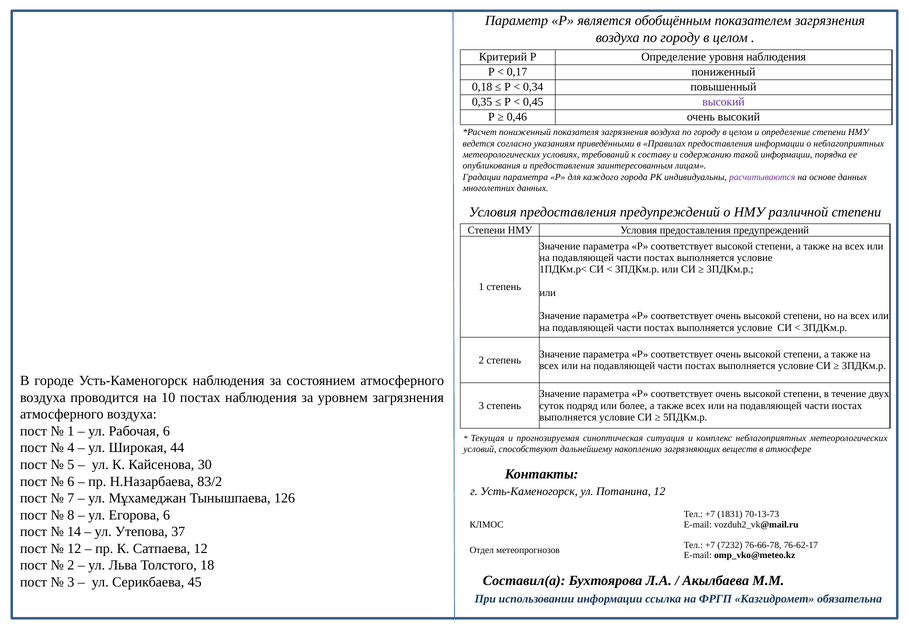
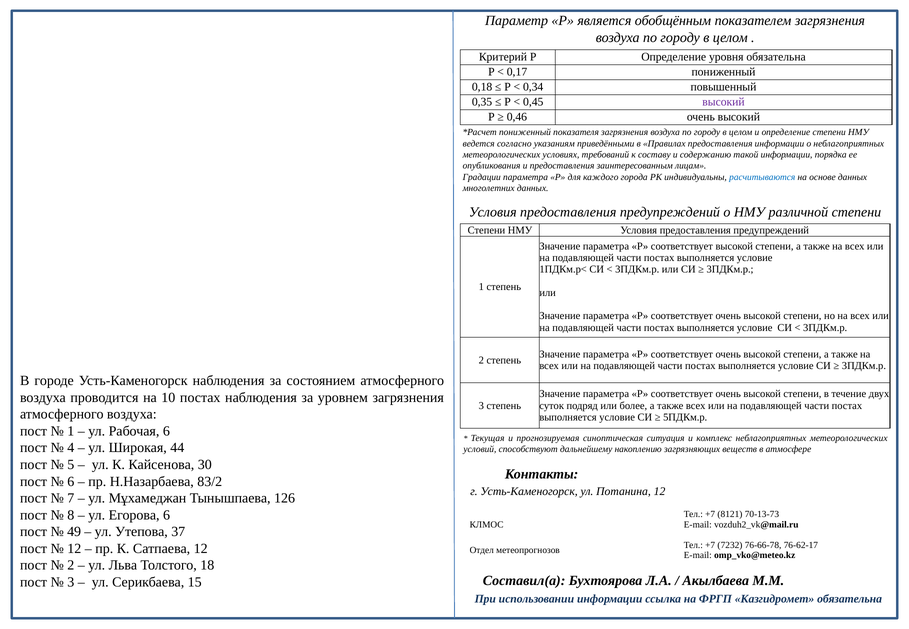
уровня наблюдения: наблюдения -> обязательна
расчитываются colour: purple -> blue
1831: 1831 -> 8121
14: 14 -> 49
45: 45 -> 15
